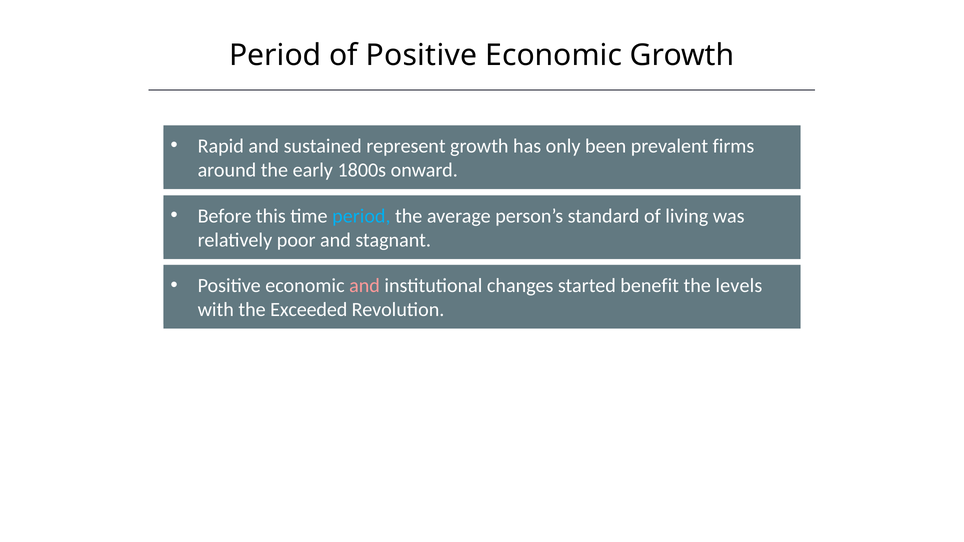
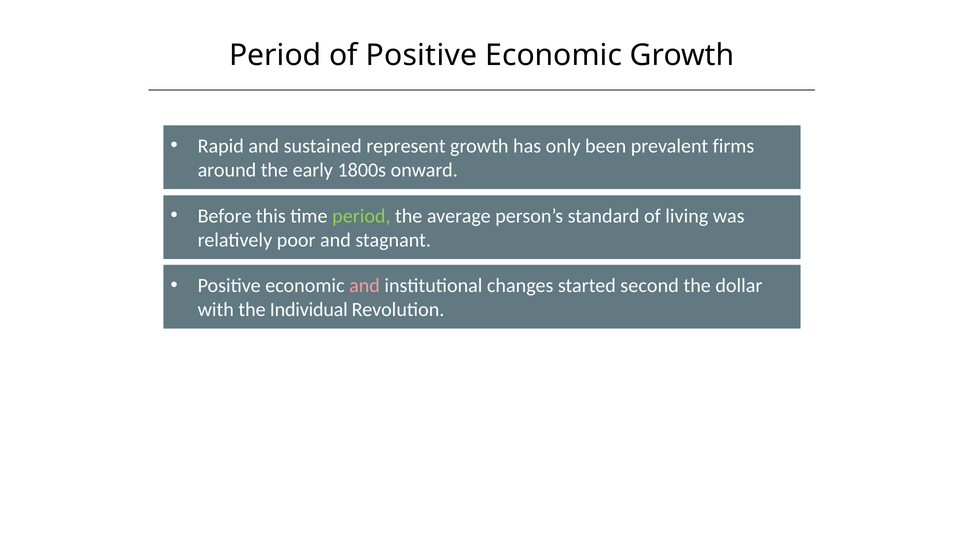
period at (361, 216) colour: light blue -> light green
benefit: benefit -> second
levels: levels -> dollar
Exceeded: Exceeded -> Individual
